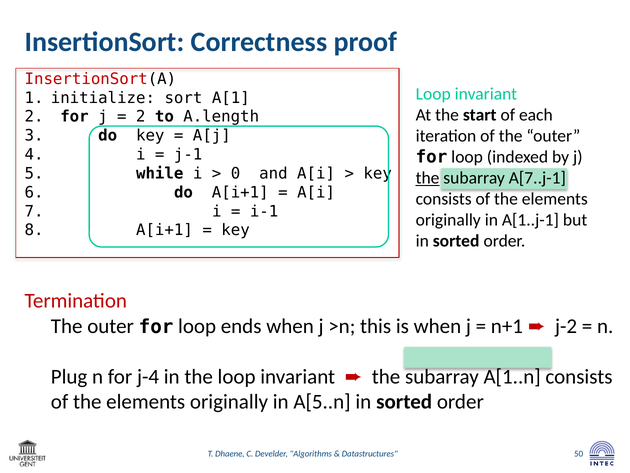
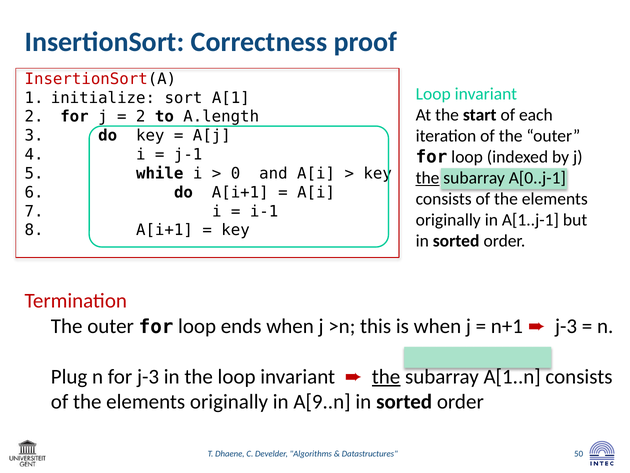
A[7..j-1: A[7..j-1 -> A[0..j-1
j-2 at (566, 326): j-2 -> j-3
for j-4: j-4 -> j-3
the at (386, 376) underline: none -> present
A[5..n: A[5..n -> A[9..n
